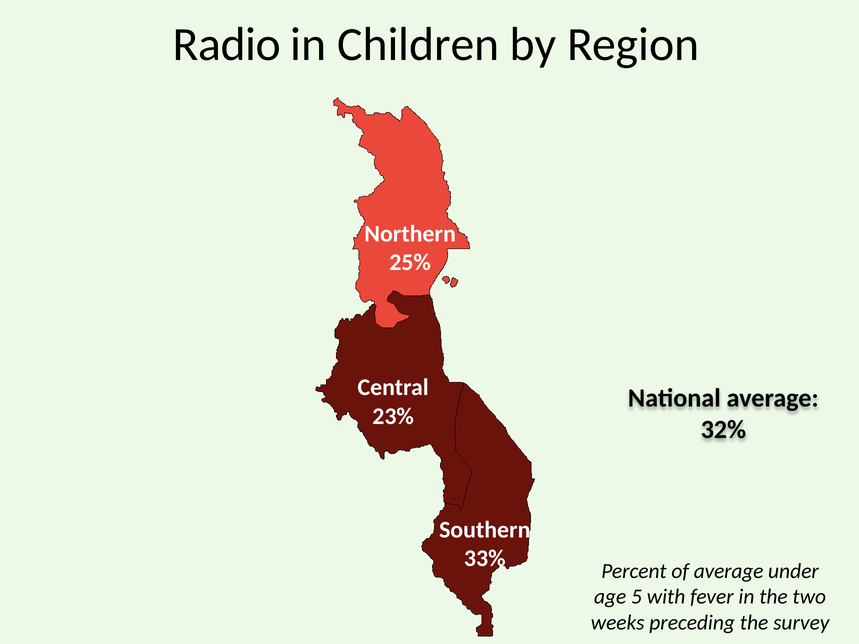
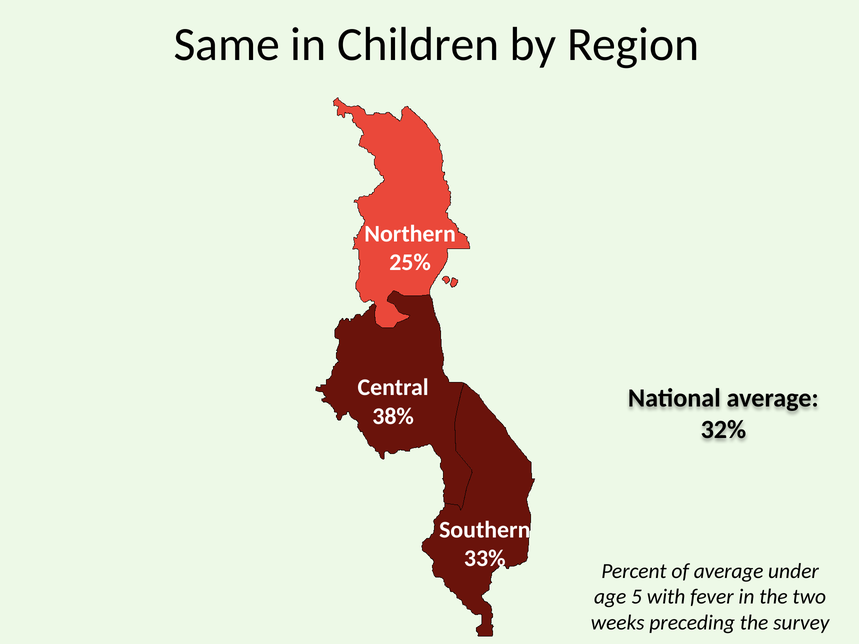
Radio: Radio -> Same
23%: 23% -> 38%
